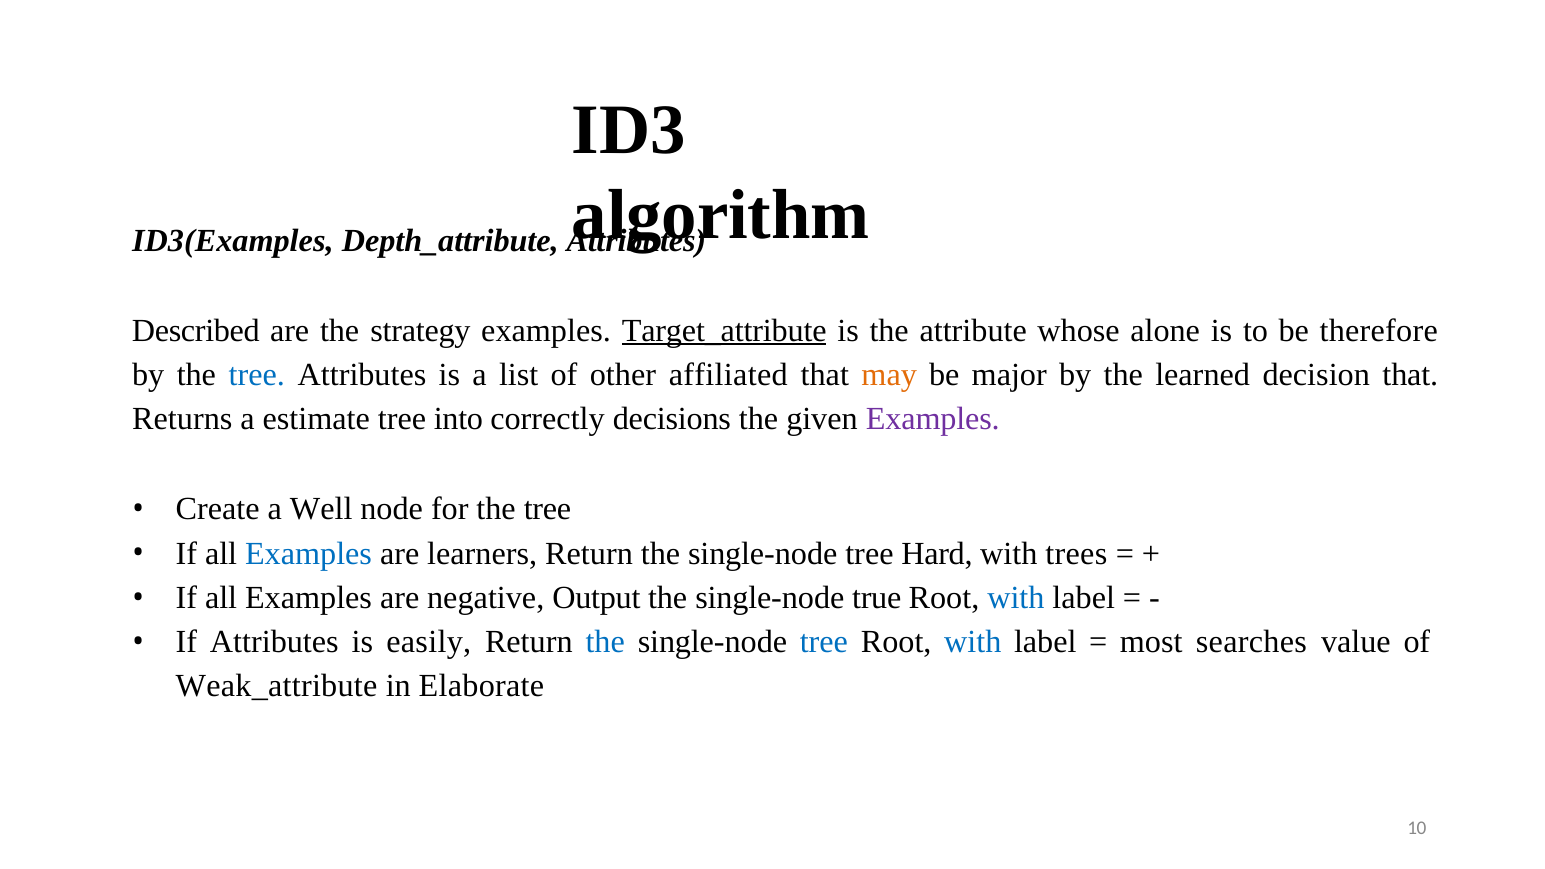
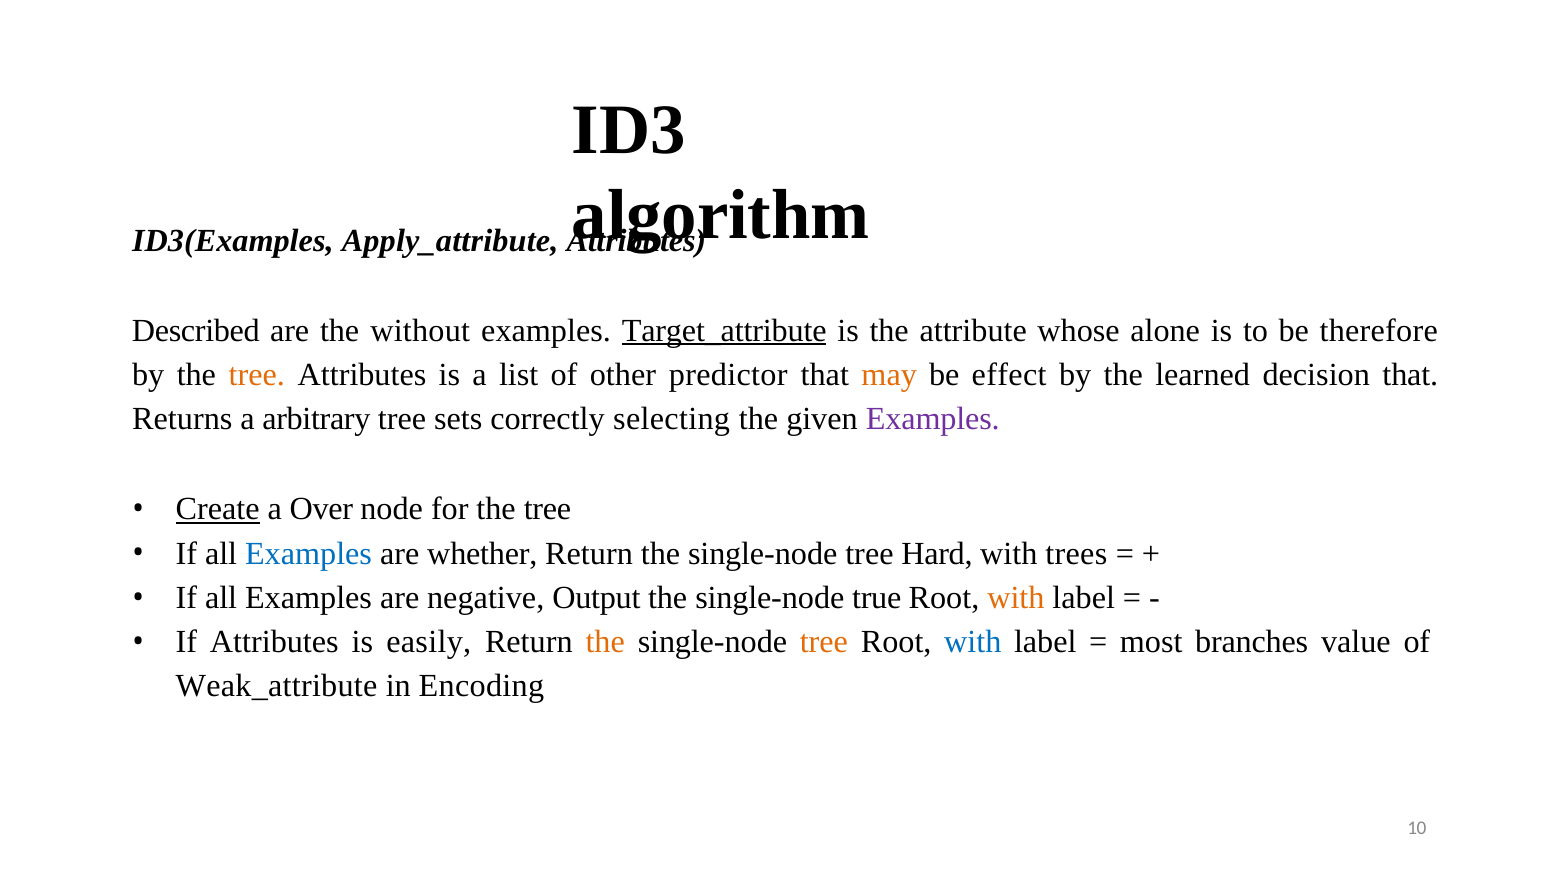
Depth_attribute: Depth_attribute -> Apply_attribute
strategy: strategy -> without
tree at (257, 374) colour: blue -> orange
affiliated: affiliated -> predictor
major: major -> effect
estimate: estimate -> arbitrary
into: into -> sets
decisions: decisions -> selecting
Create underline: none -> present
Well: Well -> Over
learners: learners -> whether
with at (1016, 598) colour: blue -> orange
the at (605, 642) colour: blue -> orange
tree at (824, 642) colour: blue -> orange
searches: searches -> branches
Elaborate: Elaborate -> Encoding
